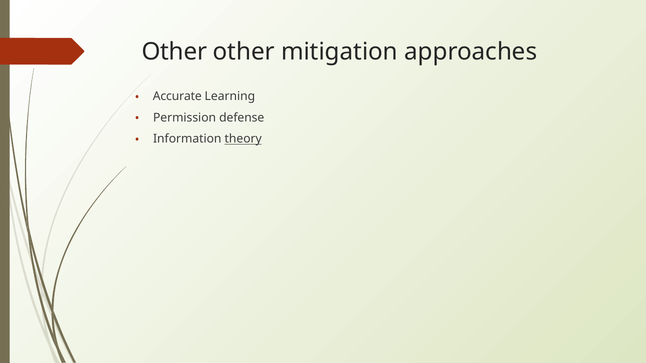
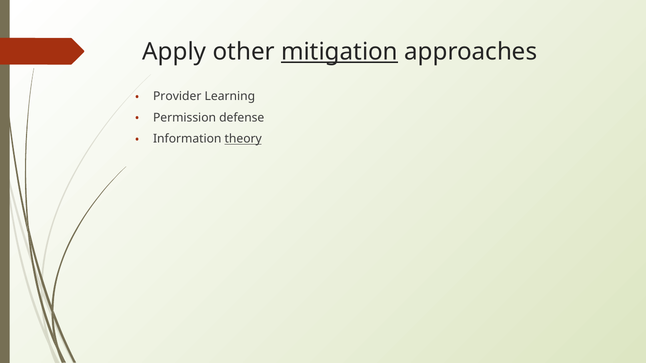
Other at (174, 52): Other -> Apply
mitigation underline: none -> present
Accurate: Accurate -> Provider
